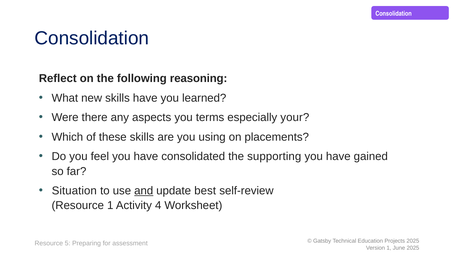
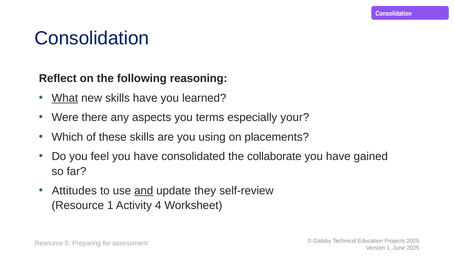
What underline: none -> present
supporting: supporting -> collaborate
Situation: Situation -> Attitudes
best: best -> they
